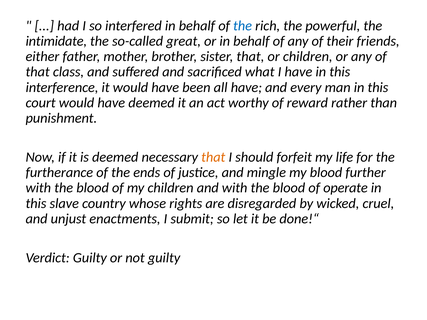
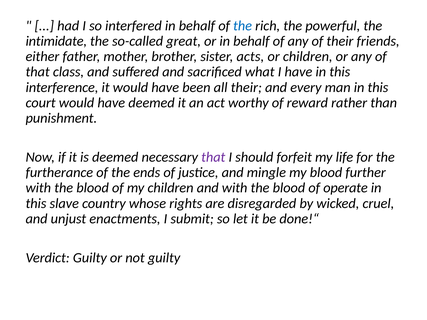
sister that: that -> acts
all have: have -> their
that at (213, 157) colour: orange -> purple
